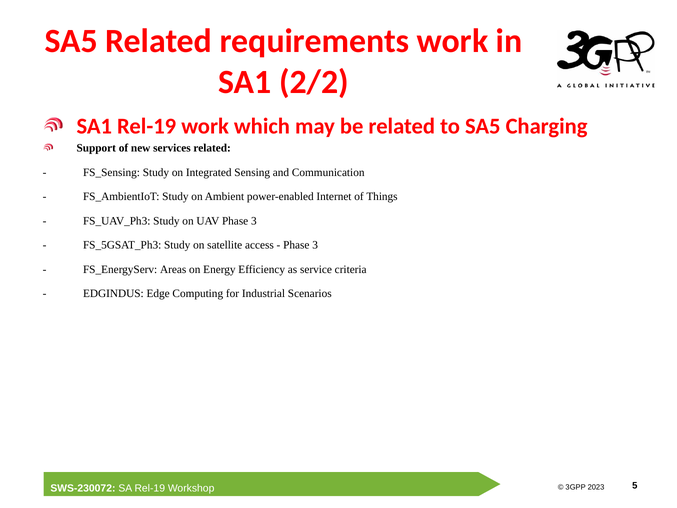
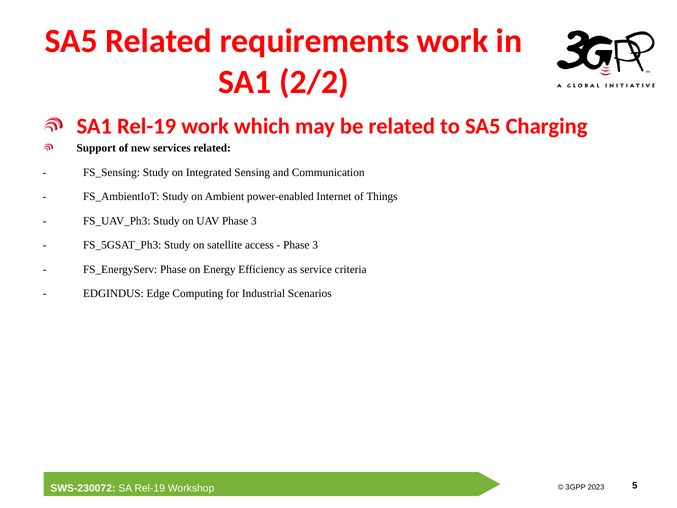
FS_EnergyServ Areas: Areas -> Phase
